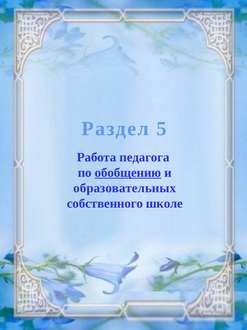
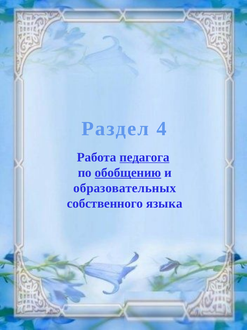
5: 5 -> 4
педагога underline: none -> present
школе: школе -> языка
